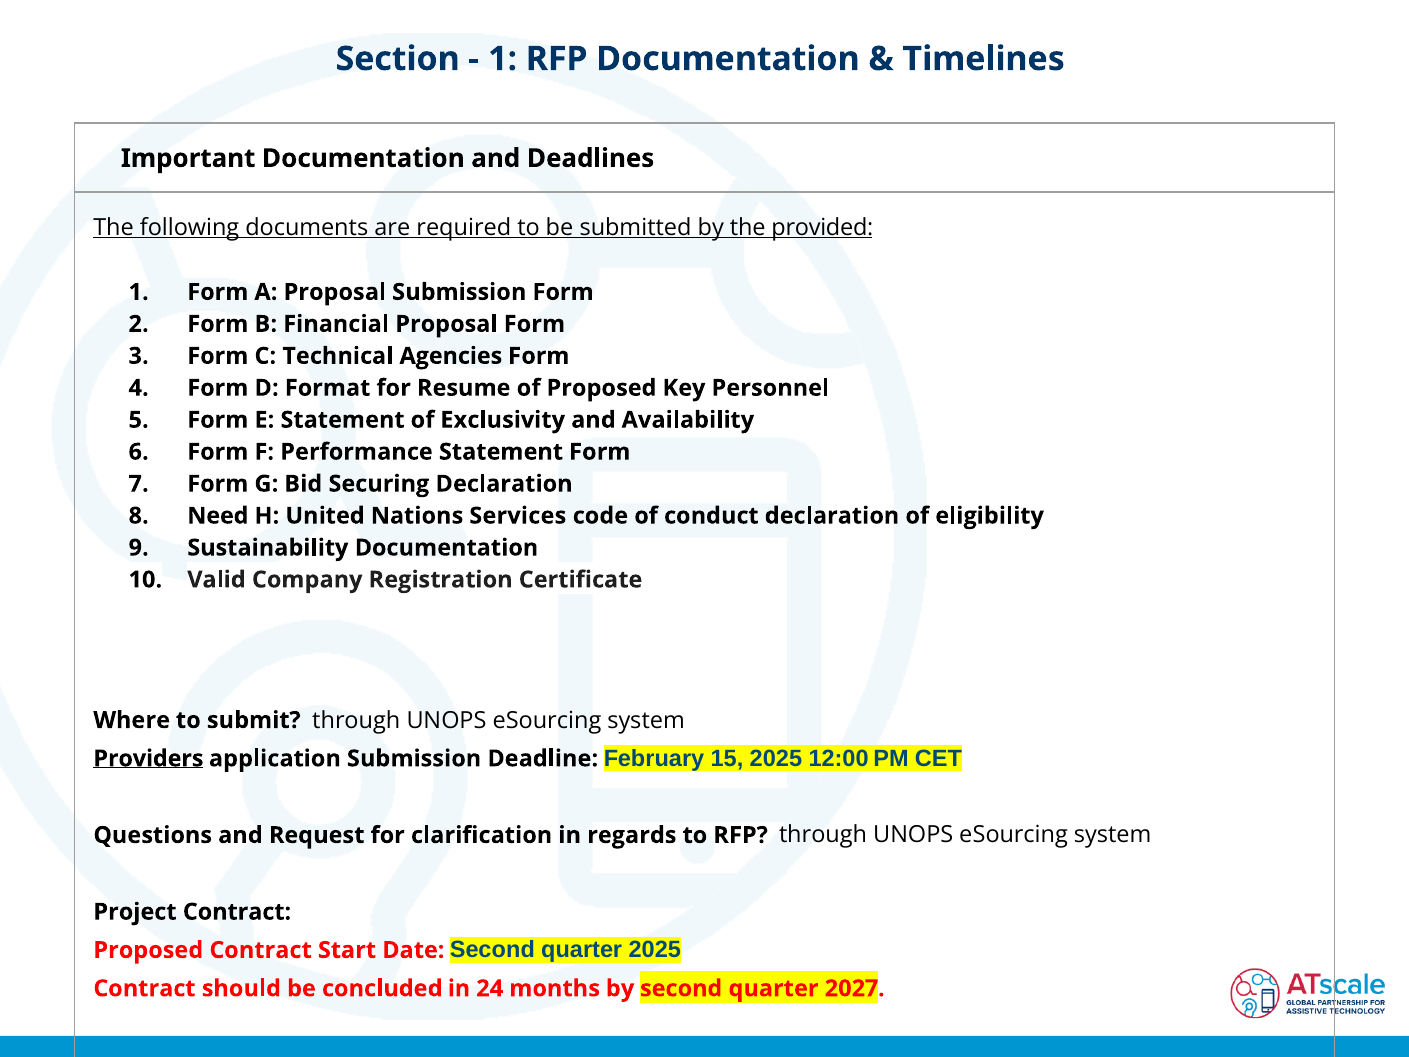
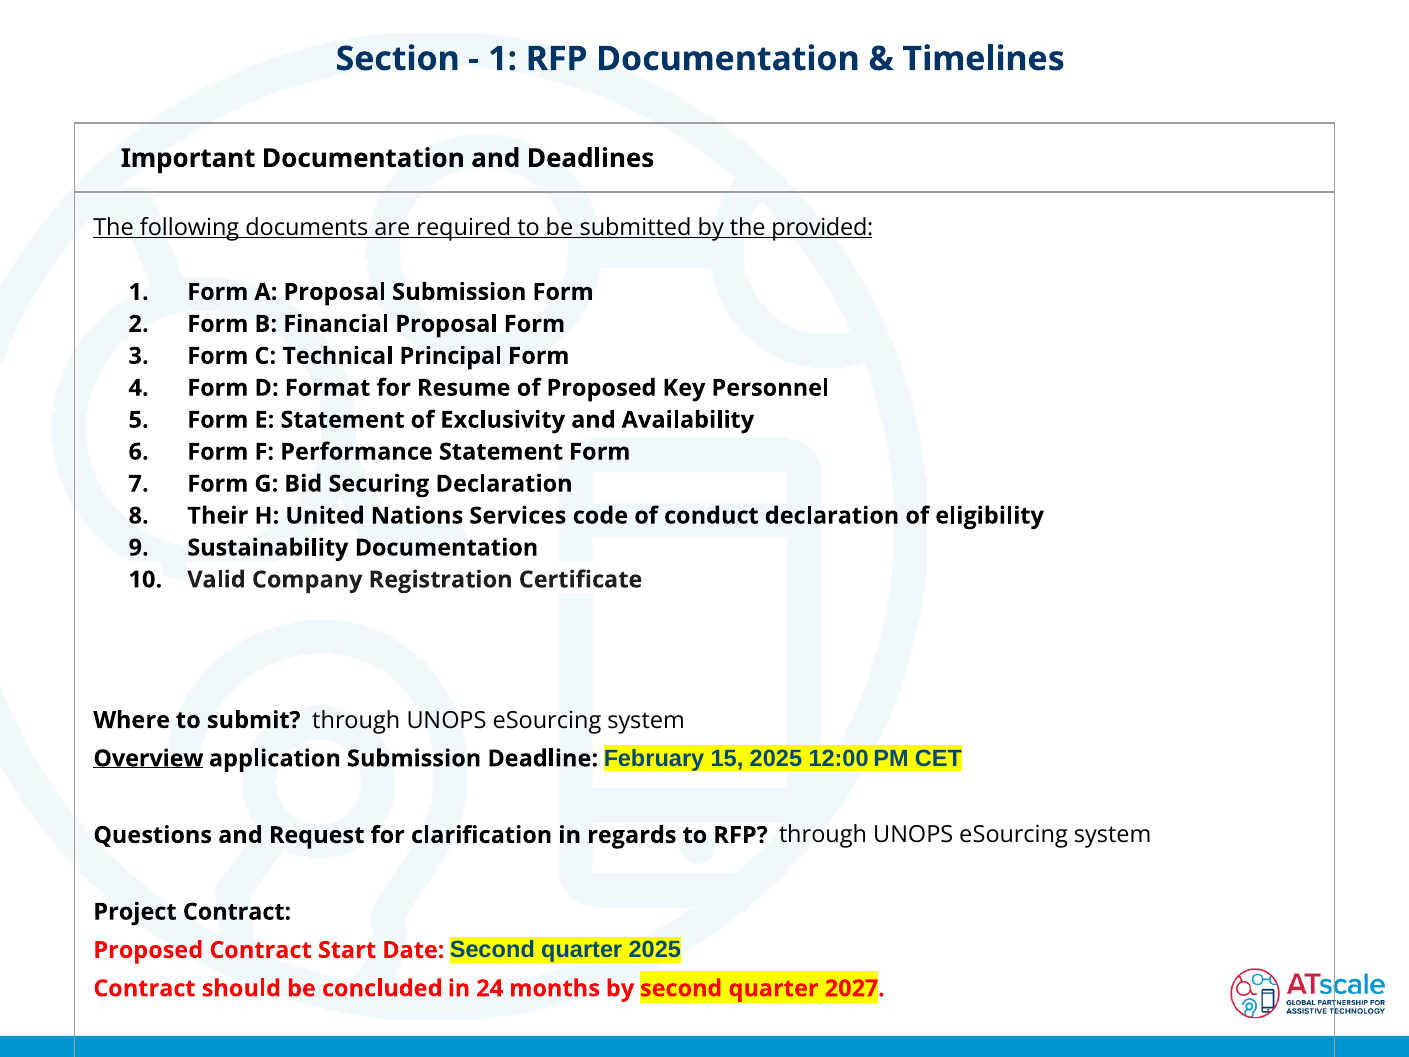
Agencies: Agencies -> Principal
Need: Need -> Their
Providers: Providers -> Overview
